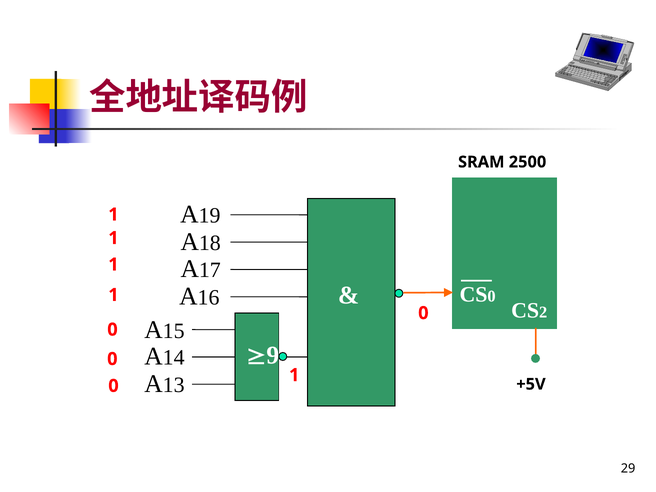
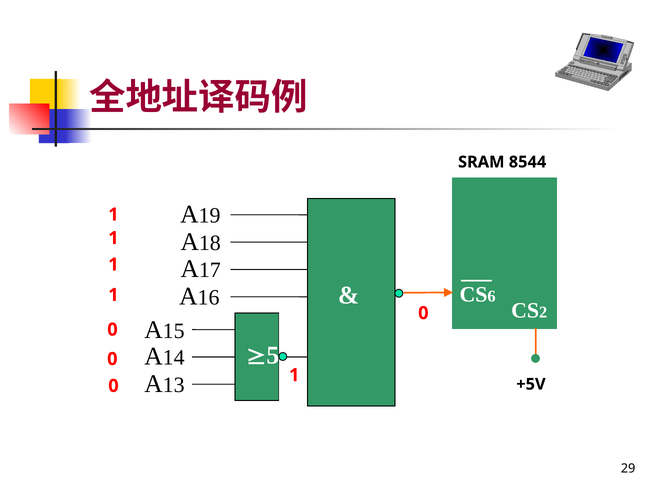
2500: 2500 -> 8544
0 at (492, 296): 0 -> 6
9: 9 -> 5
